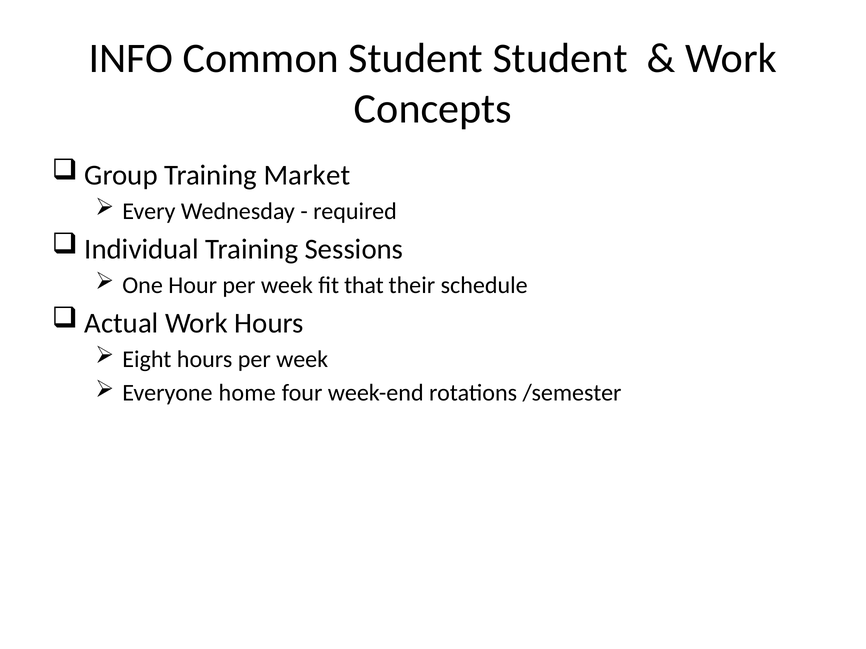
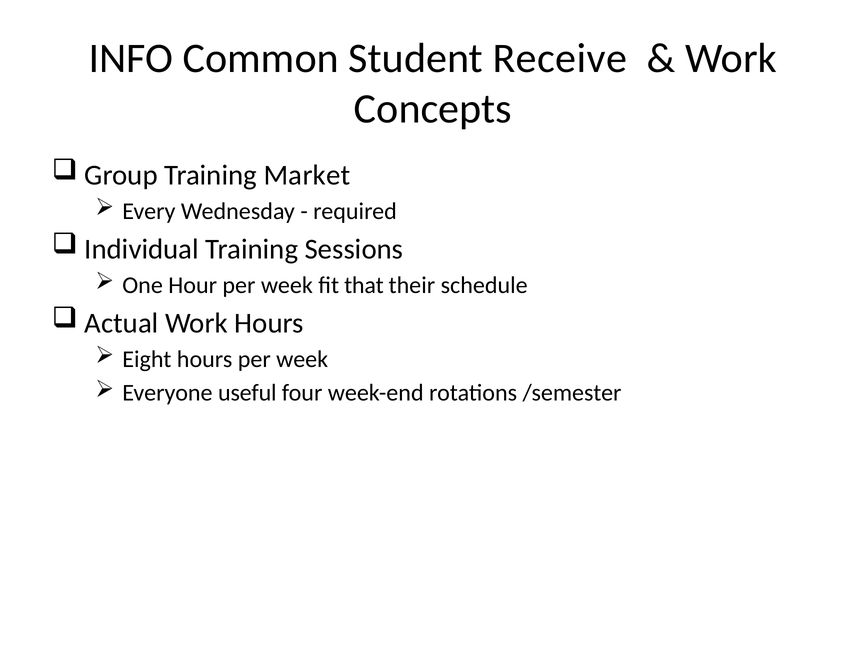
Student Student: Student -> Receive
home: home -> useful
